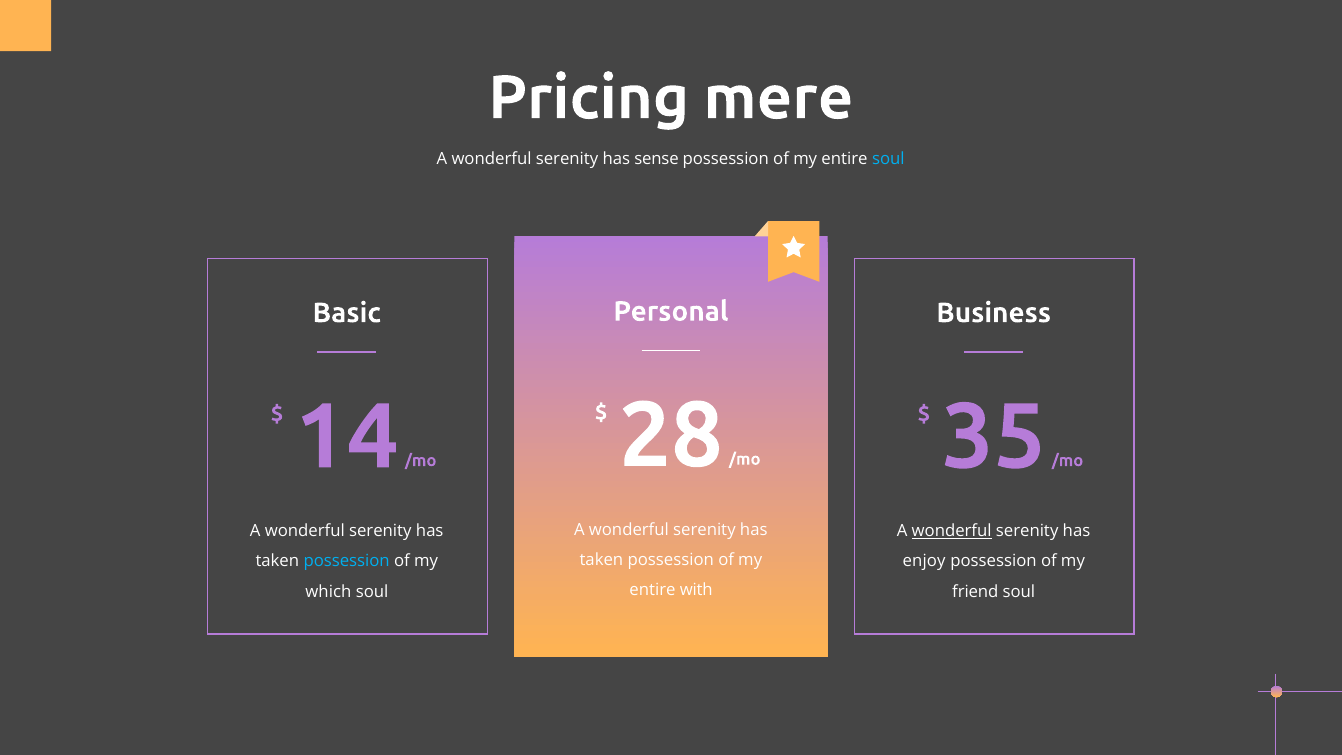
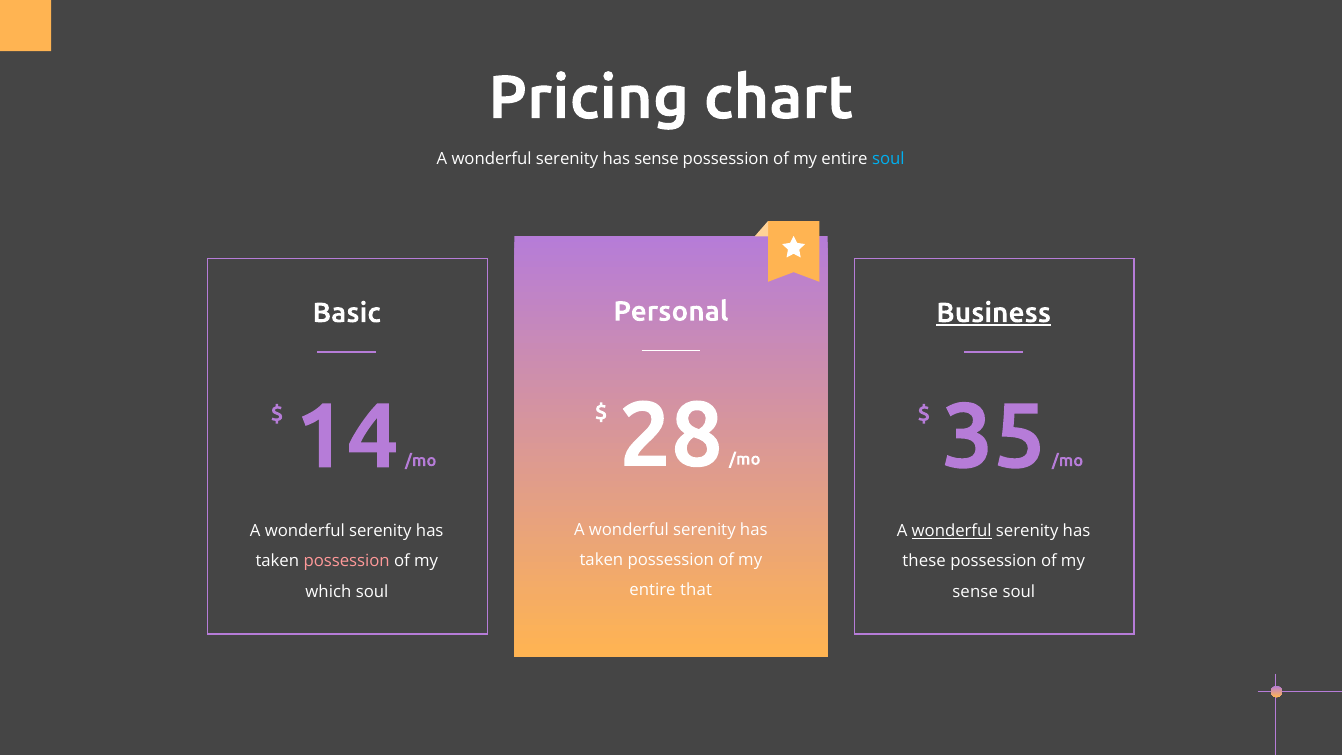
mere: mere -> chart
Business underline: none -> present
possession at (347, 561) colour: light blue -> pink
enjoy: enjoy -> these
with: with -> that
friend at (975, 591): friend -> sense
